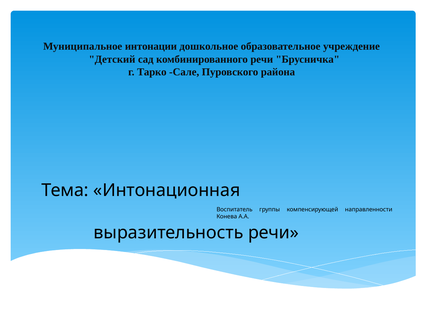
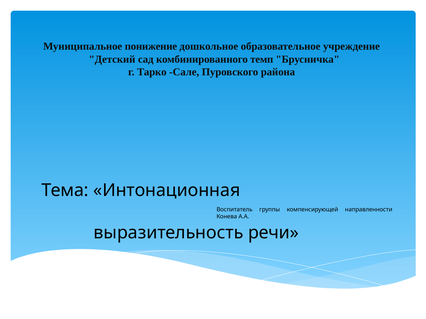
интонации: интонации -> понижение
комбинированного речи: речи -> темп
